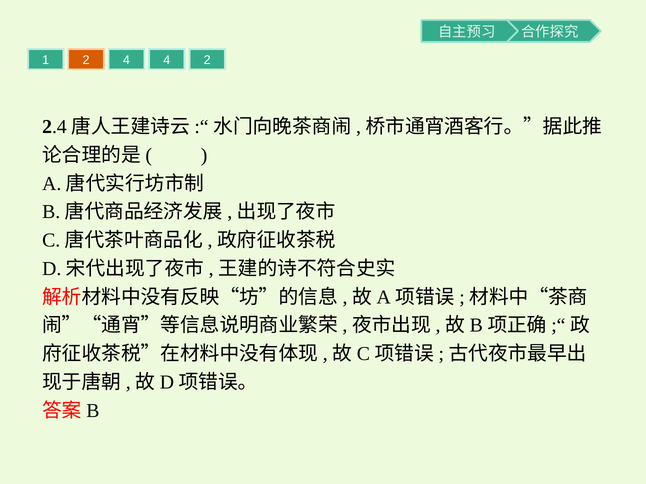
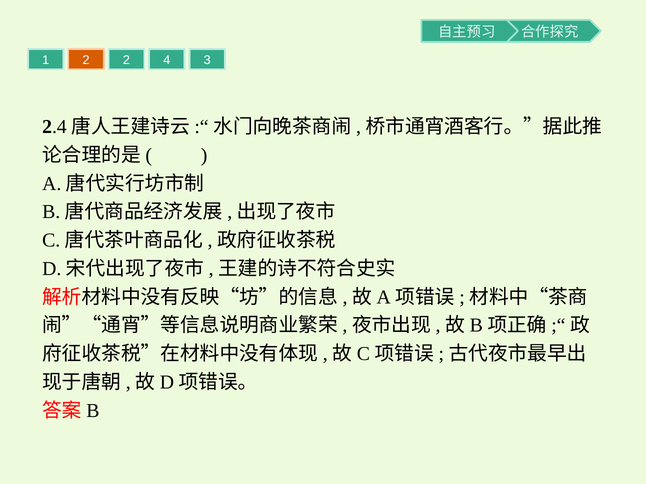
2 4: 4 -> 2
4 2: 2 -> 3
